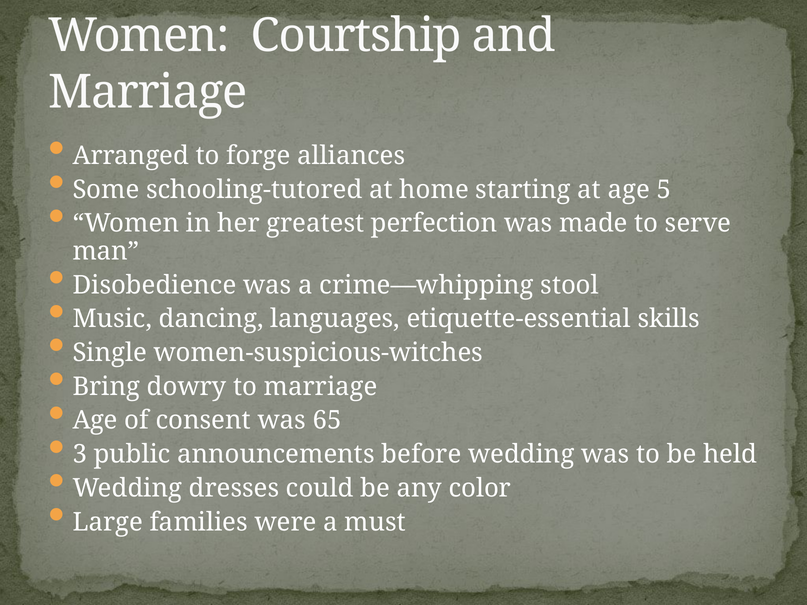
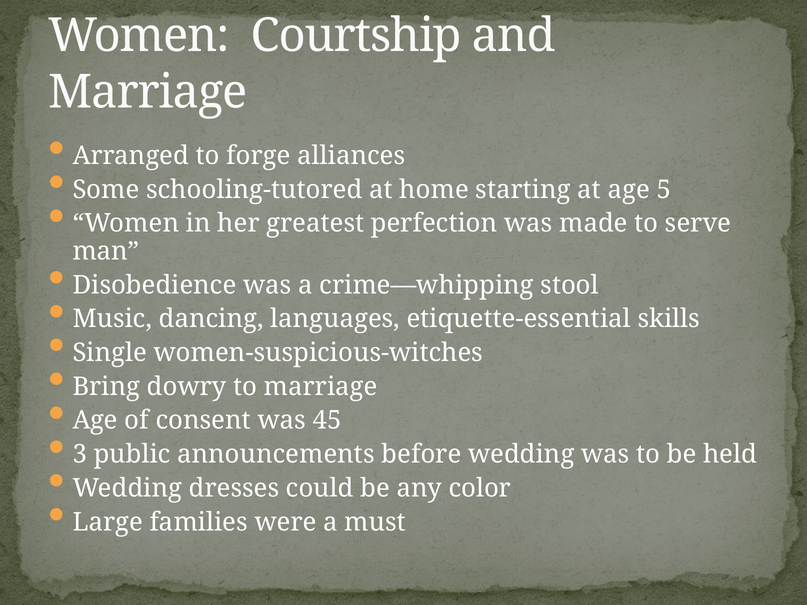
65: 65 -> 45
